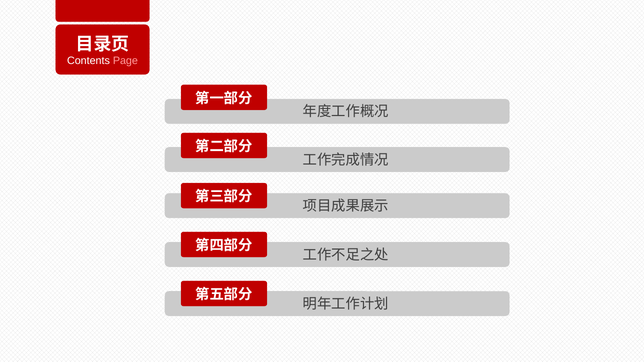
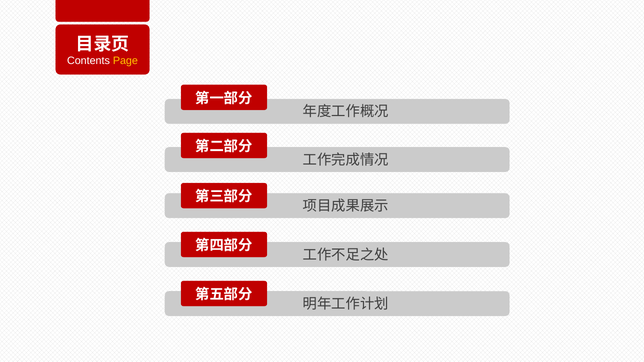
Page colour: pink -> yellow
